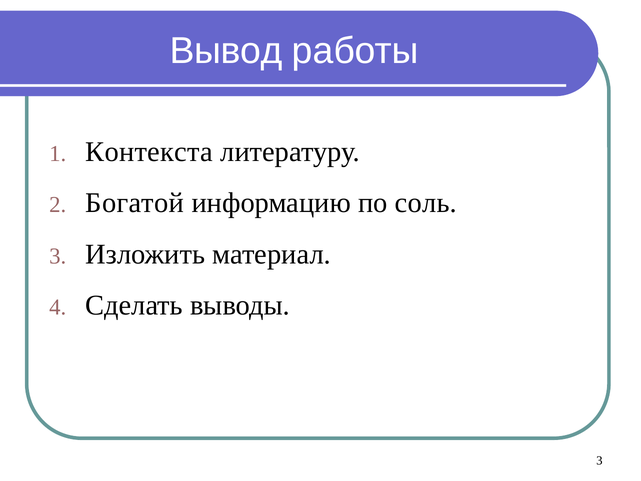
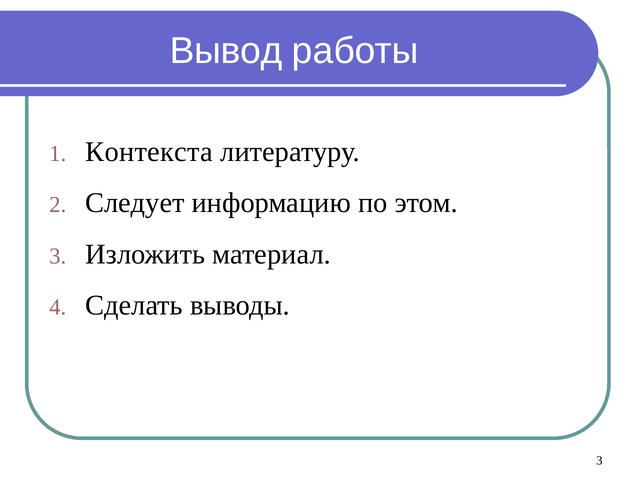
Богатой: Богатой -> Следует
соль: соль -> этом
